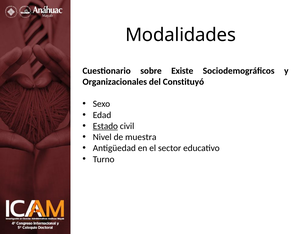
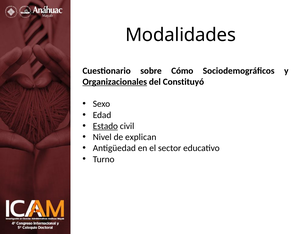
Existe: Existe -> Cómo
Organizacionales underline: none -> present
muestra: muestra -> explican
